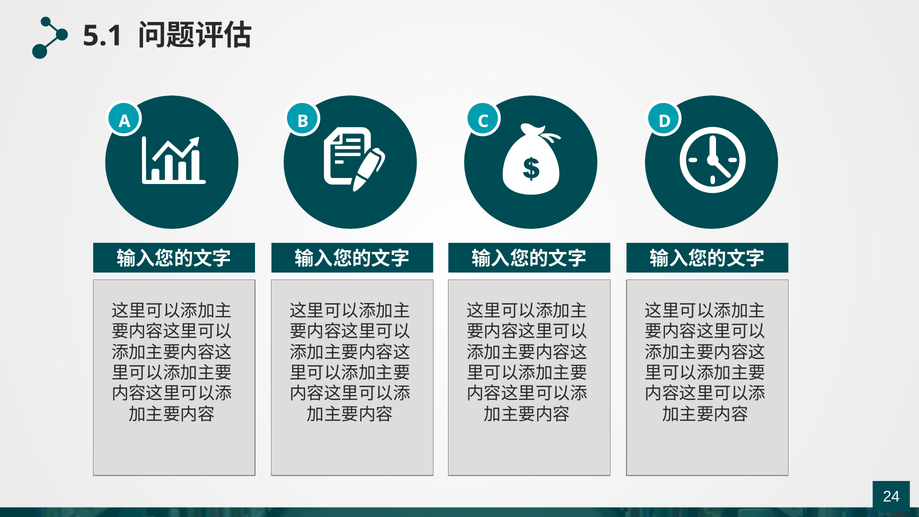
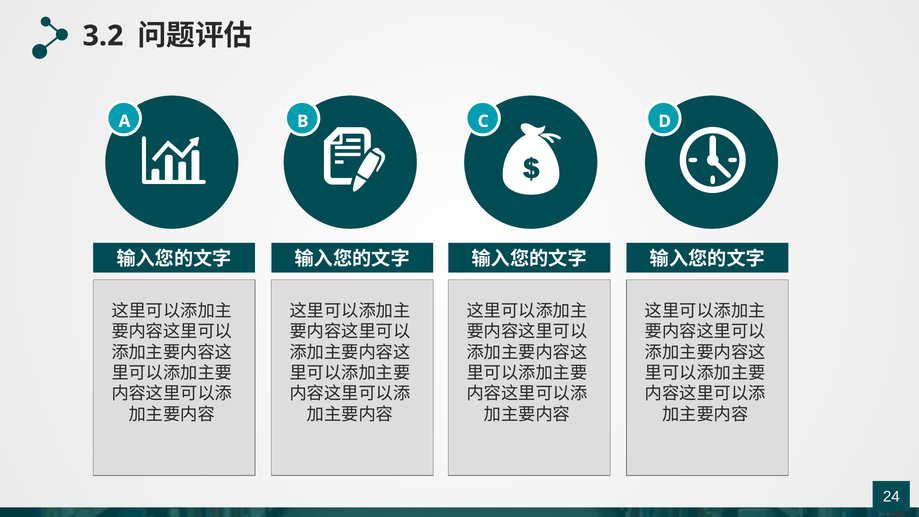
5.1: 5.1 -> 3.2
